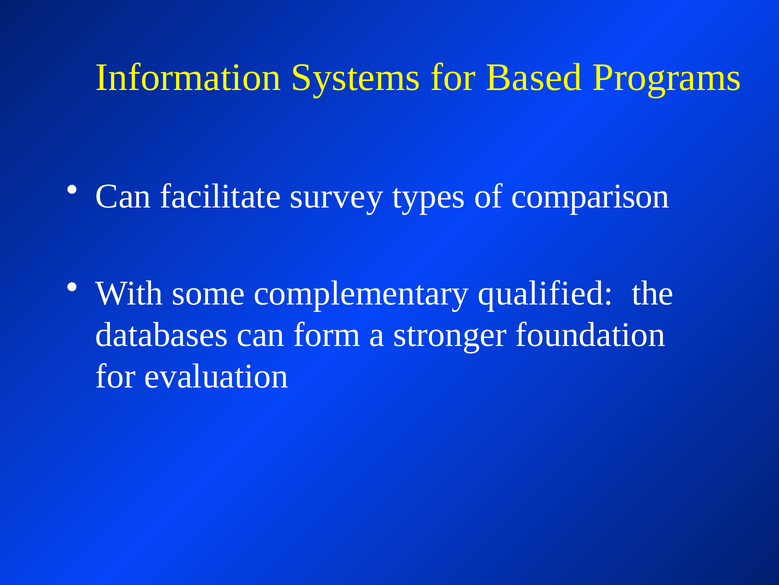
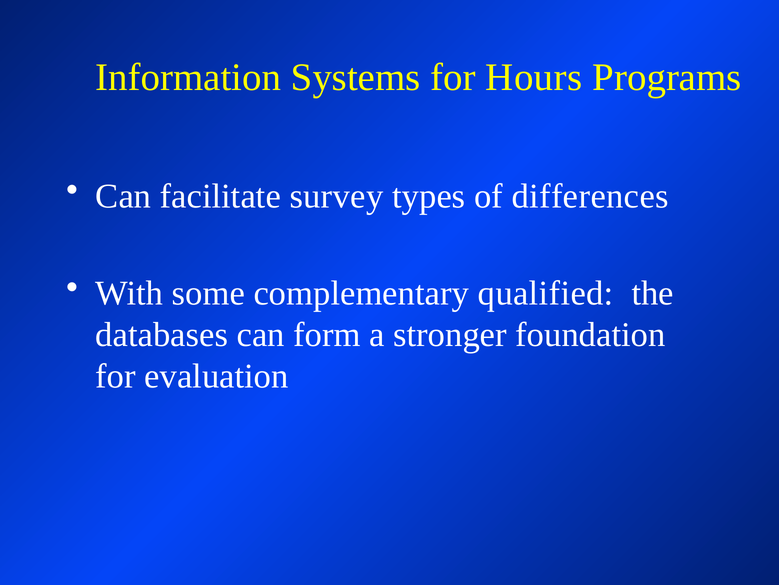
Based: Based -> Hours
comparison: comparison -> differences
